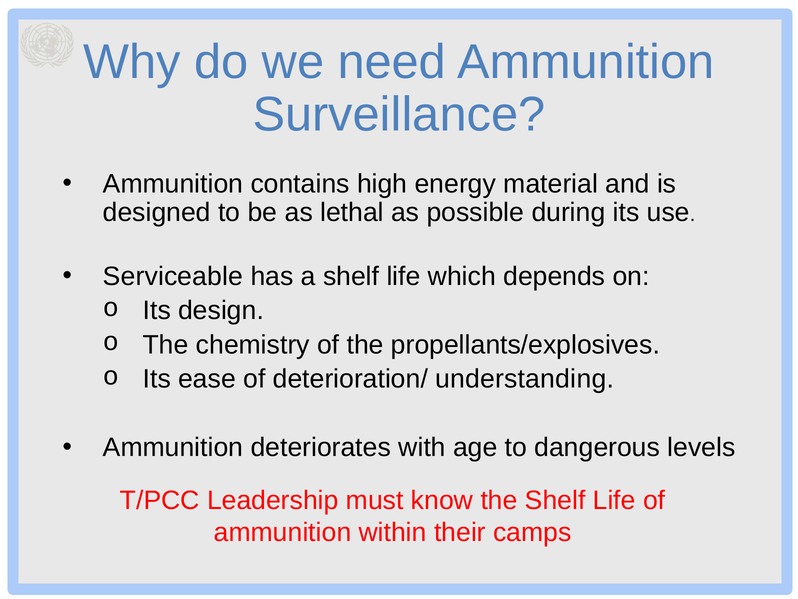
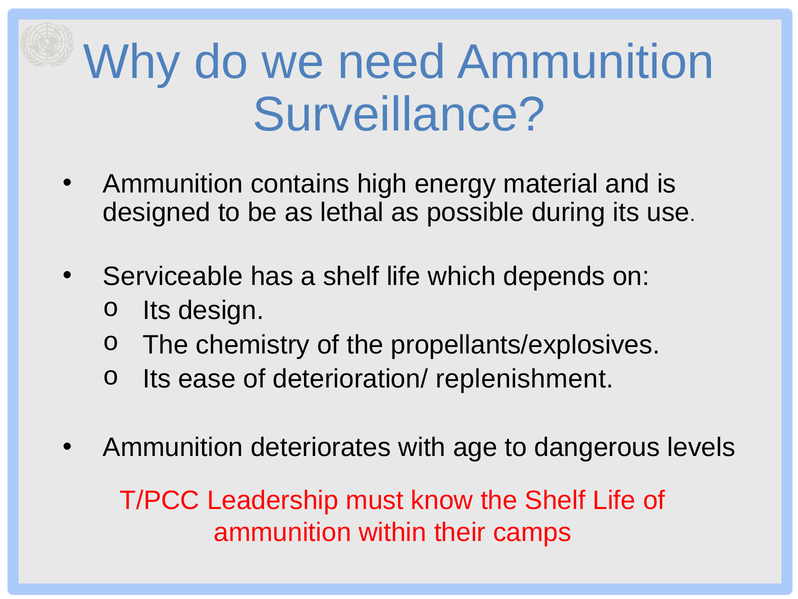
understanding: understanding -> replenishment
